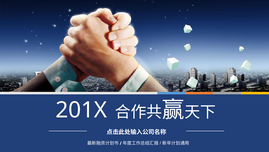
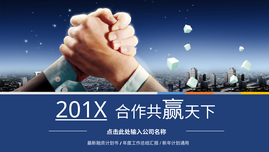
201X underline: none -> present
